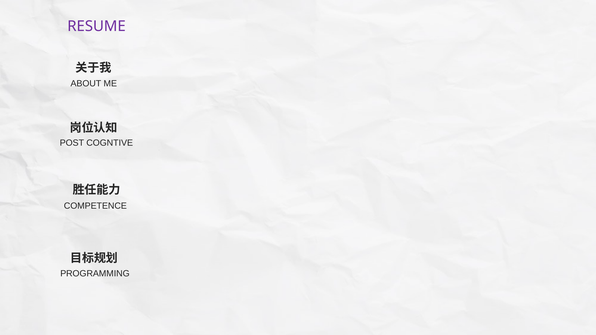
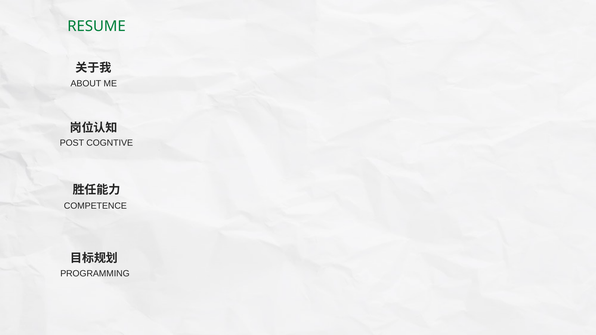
RESUME colour: purple -> green
